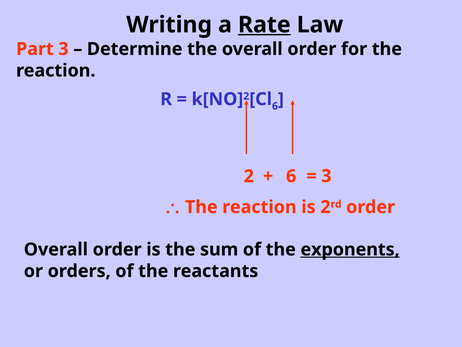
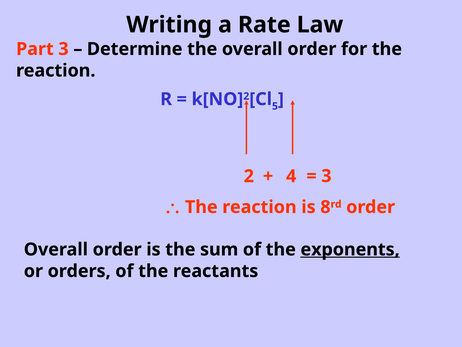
Rate underline: present -> none
6 at (275, 106): 6 -> 5
6 at (291, 176): 6 -> 4
is 2: 2 -> 8
